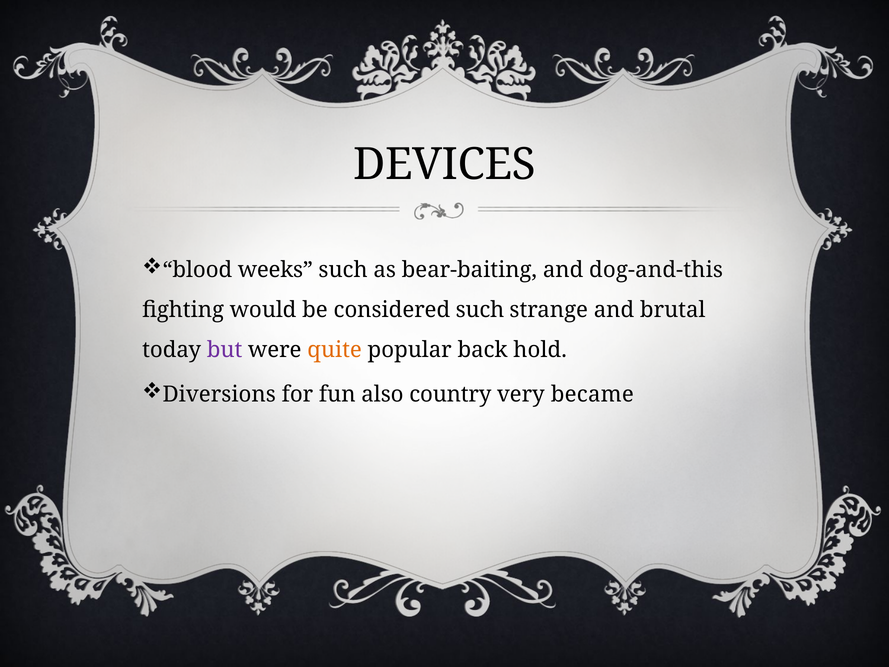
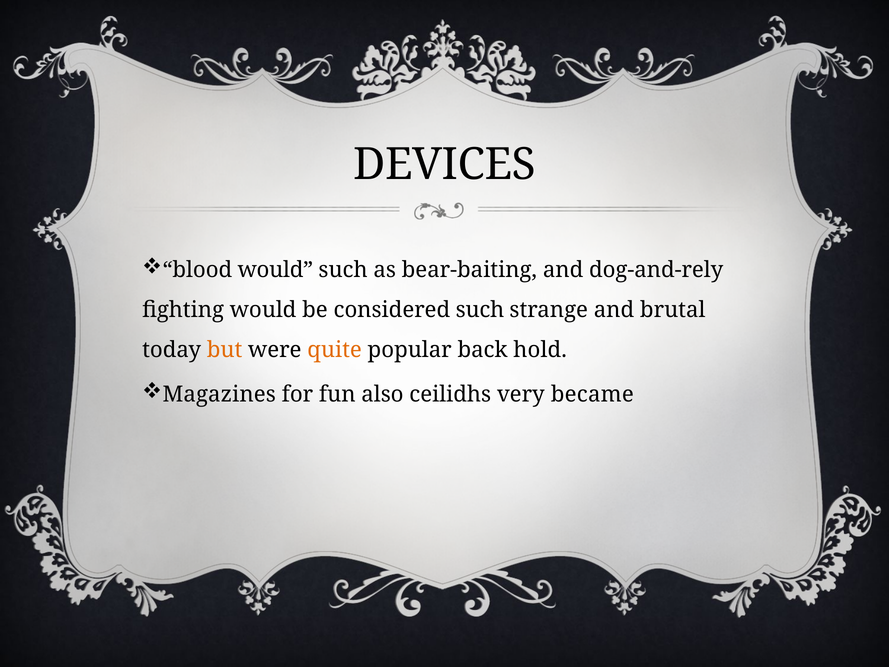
blood weeks: weeks -> would
dog-and-this: dog-and-this -> dog-and-rely
but colour: purple -> orange
Diversions: Diversions -> Magazines
country: country -> ceilidhs
